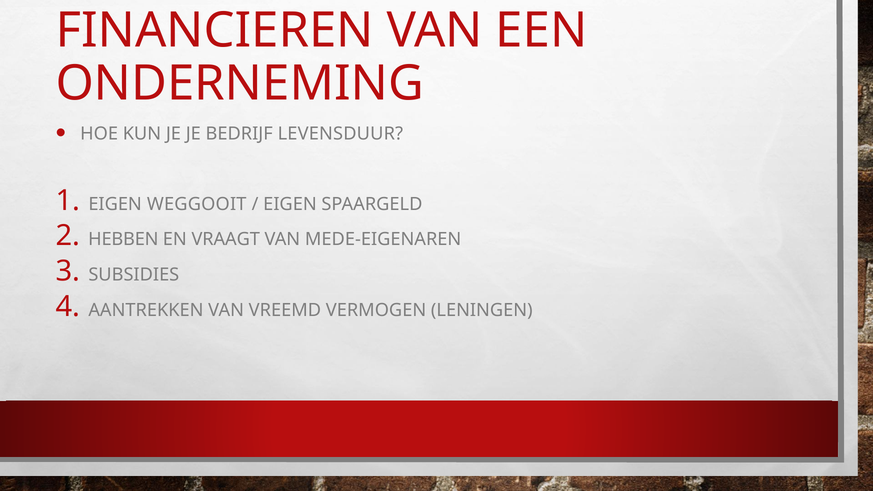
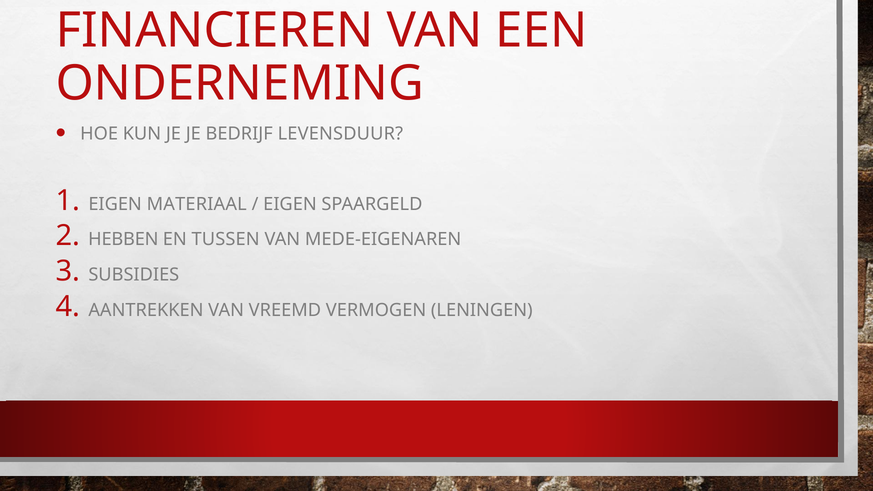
WEGGOOIT: WEGGOOIT -> MATERIAAL
VRAAGT: VRAAGT -> TUSSEN
